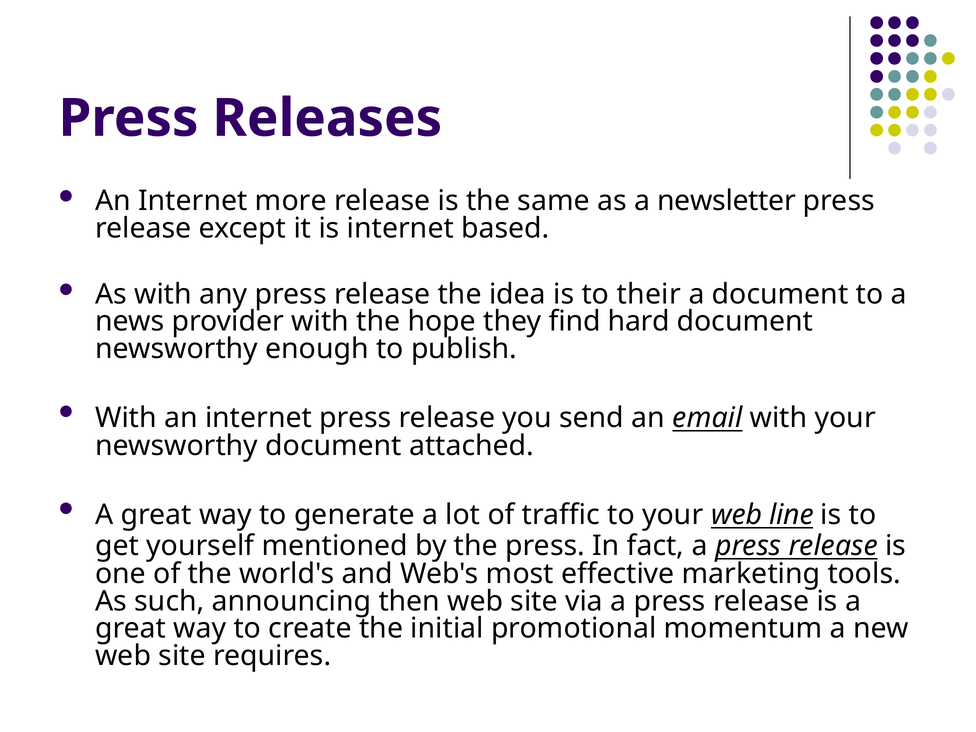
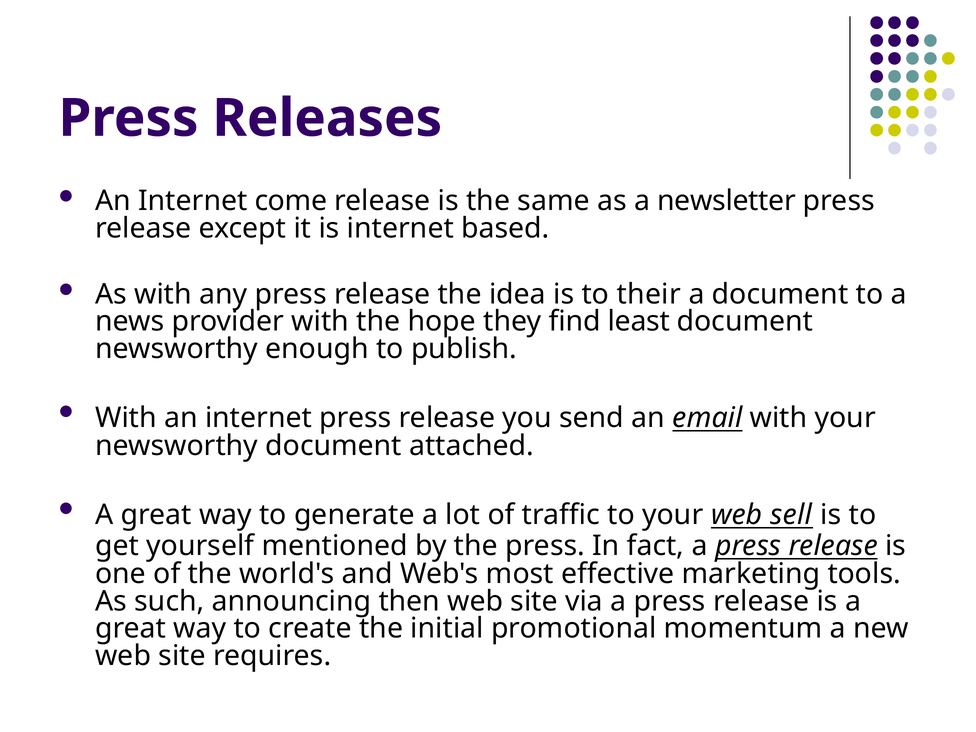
more: more -> come
hard: hard -> least
line: line -> sell
